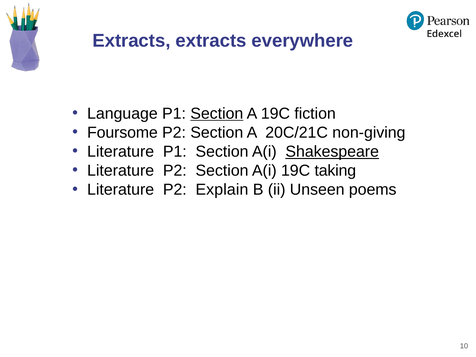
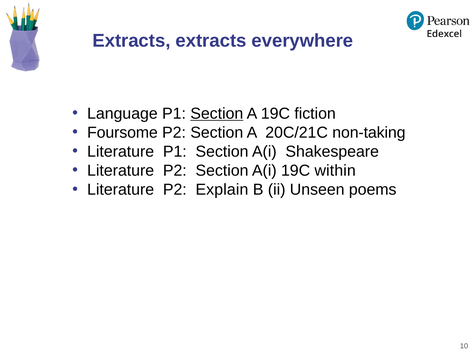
non-giving: non-giving -> non-taking
Shakespeare underline: present -> none
taking: taking -> within
